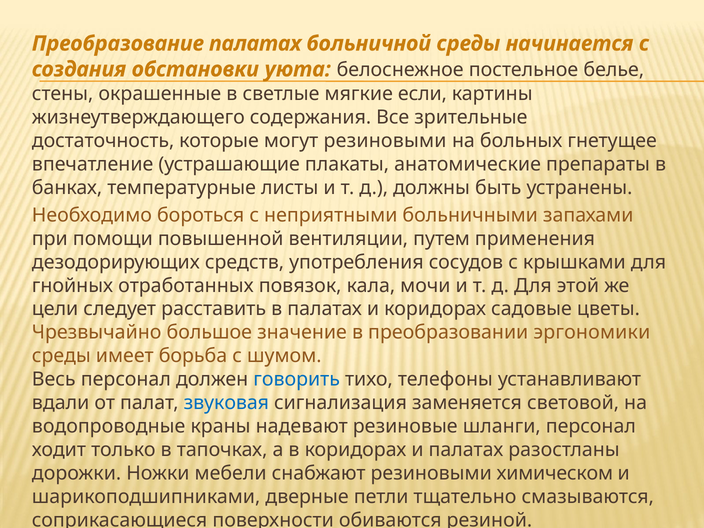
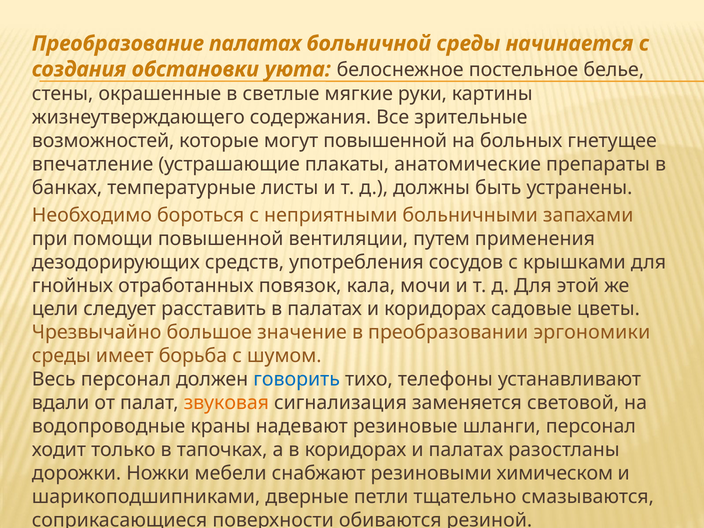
если: если -> руки
достаточность: достаточность -> возможностей
могут резиновыми: резиновыми -> повышенной
звуковая colour: blue -> orange
